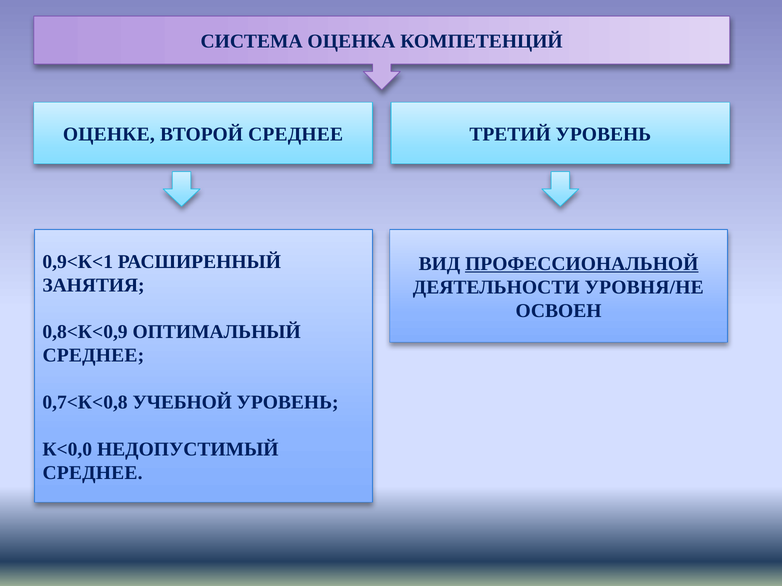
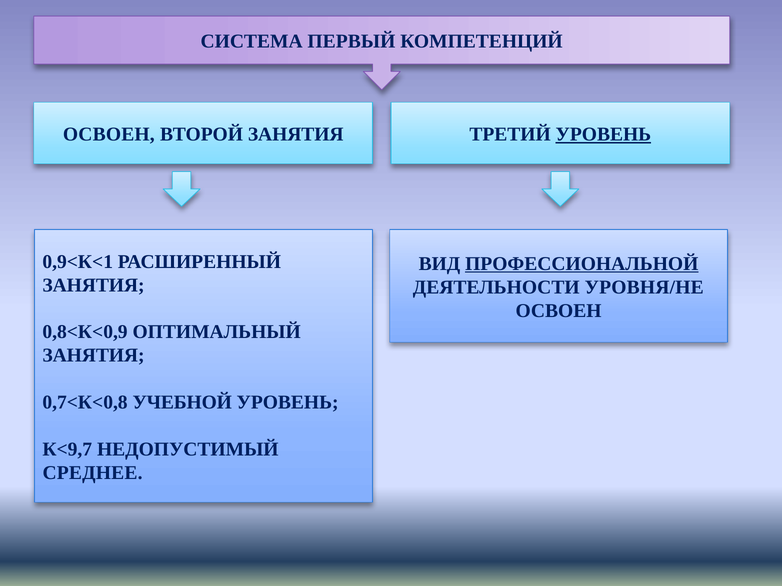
ОЦЕНКА: ОЦЕНКА -> ПЕРВЫЙ
ОЦЕНКЕ at (109, 134): ОЦЕНКЕ -> ОСВОЕН
ВТОРОЙ СРЕДНЕЕ: СРЕДНЕЕ -> ЗАНЯТИЯ
УРОВЕНЬ at (603, 134) underline: none -> present
СРЕДНЕЕ at (93, 356): СРЕДНЕЕ -> ЗАНЯТИЯ
К<0,0: К<0,0 -> К<9,7
